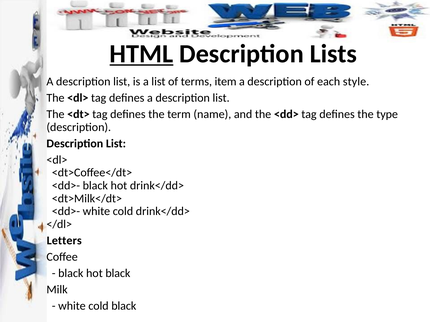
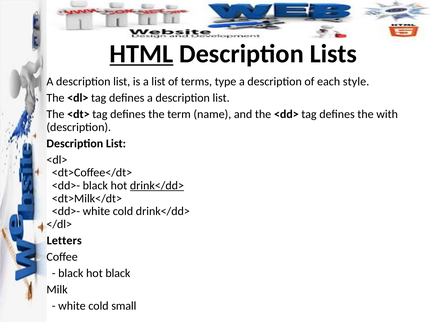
item: item -> type
type: type -> with
drink</dd> at (157, 186) underline: none -> present
cold black: black -> small
